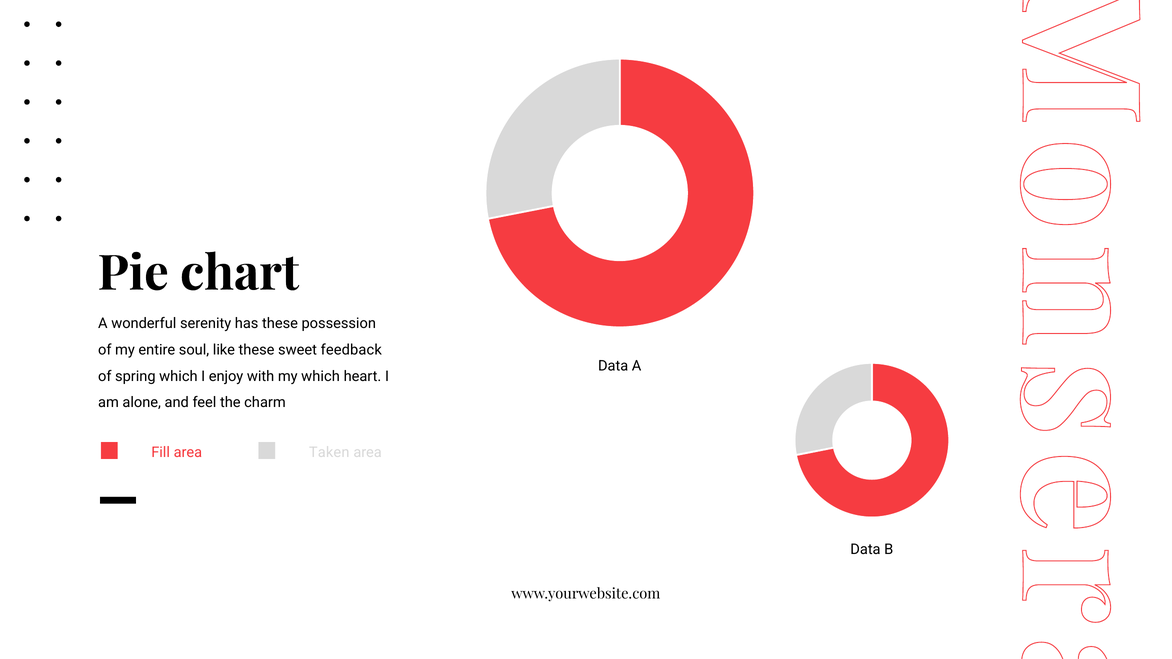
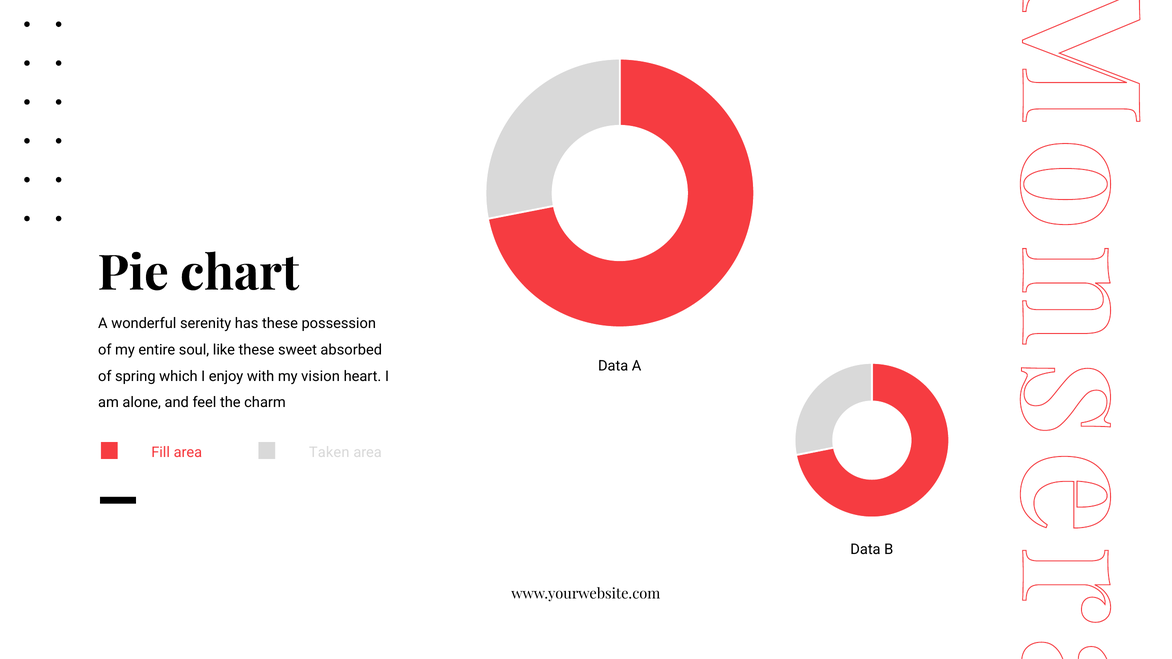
feedback: feedback -> absorbed
my which: which -> vision
